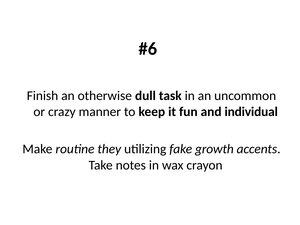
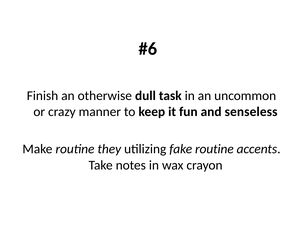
individual: individual -> senseless
fake growth: growth -> routine
